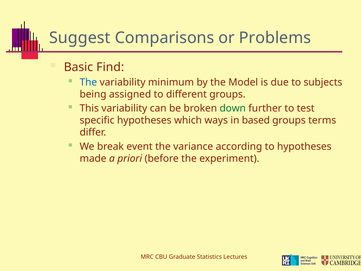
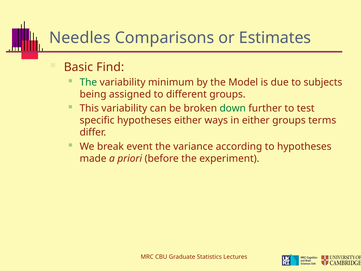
Suggest: Suggest -> Needles
Problems: Problems -> Estimates
The at (88, 82) colour: blue -> green
hypotheses which: which -> either
in based: based -> either
